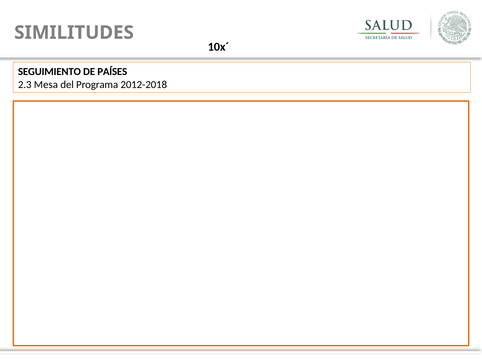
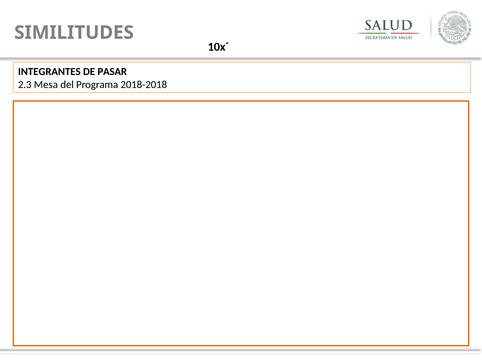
SEGUIMIENTO: SEGUIMIENTO -> INTEGRANTES
PAÍSES: PAÍSES -> PASAR
2012-2018: 2012-2018 -> 2018-2018
